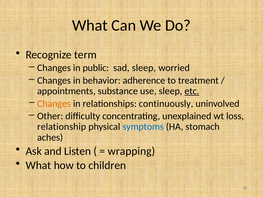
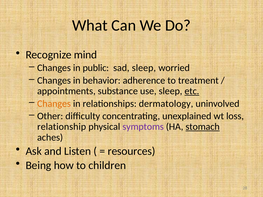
term: term -> mind
continuously: continuously -> dermatology
symptoms colour: blue -> purple
stomach underline: none -> present
wrapping: wrapping -> resources
What at (38, 166): What -> Being
